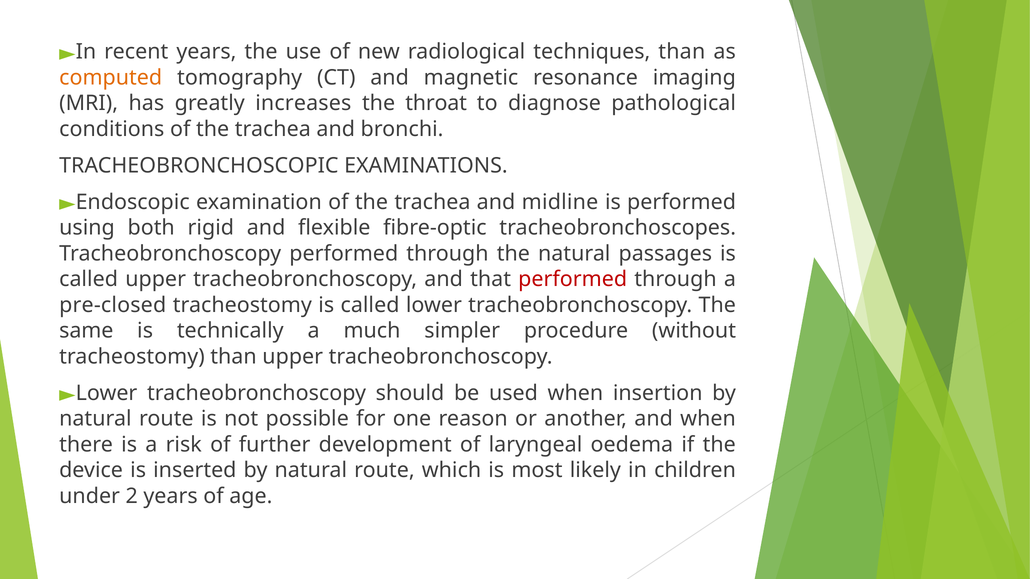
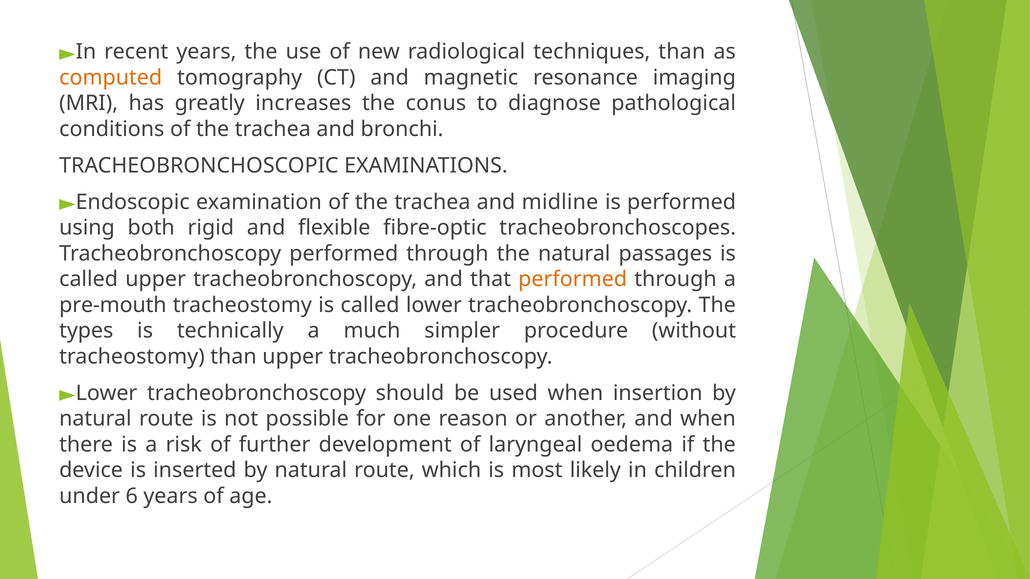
throat: throat -> conus
performed at (573, 279) colour: red -> orange
pre-closed: pre-closed -> pre-mouth
same: same -> types
2: 2 -> 6
